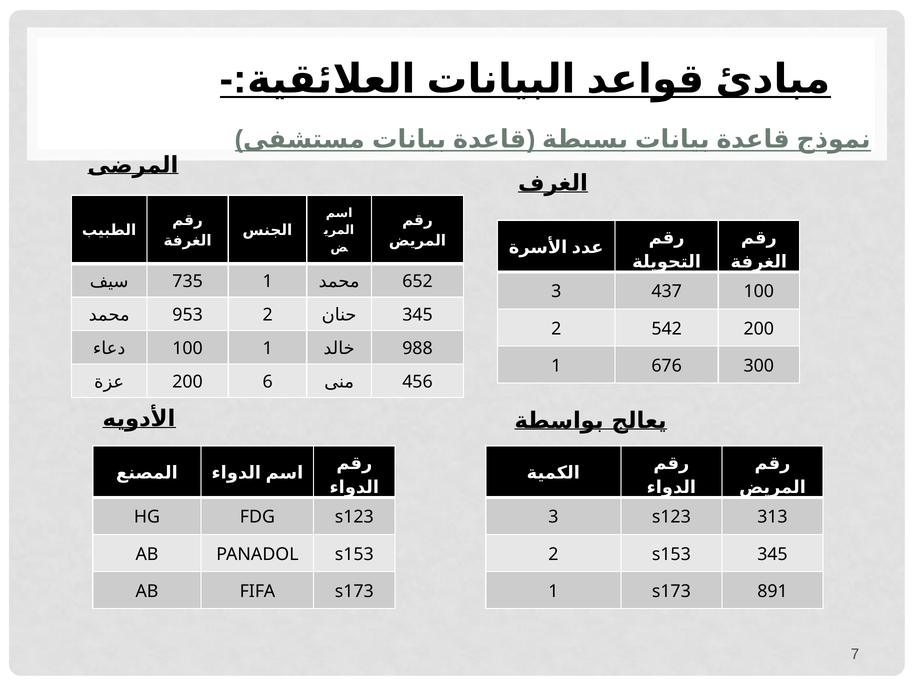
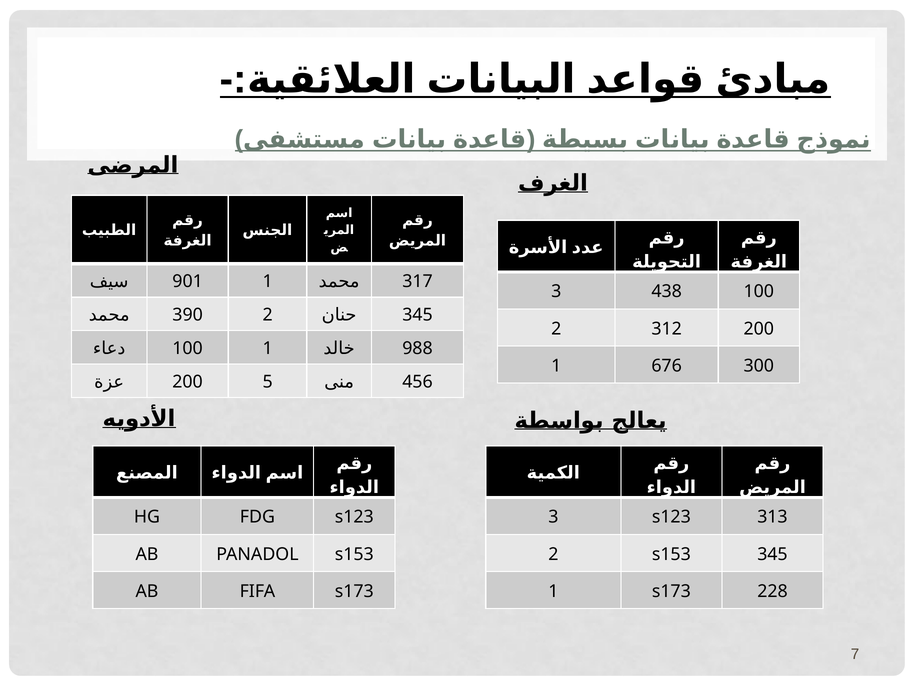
735: 735 -> 901
652: 652 -> 317
437: 437 -> 438
953: 953 -> 390
542: 542 -> 312
6: 6 -> 5
891: 891 -> 228
